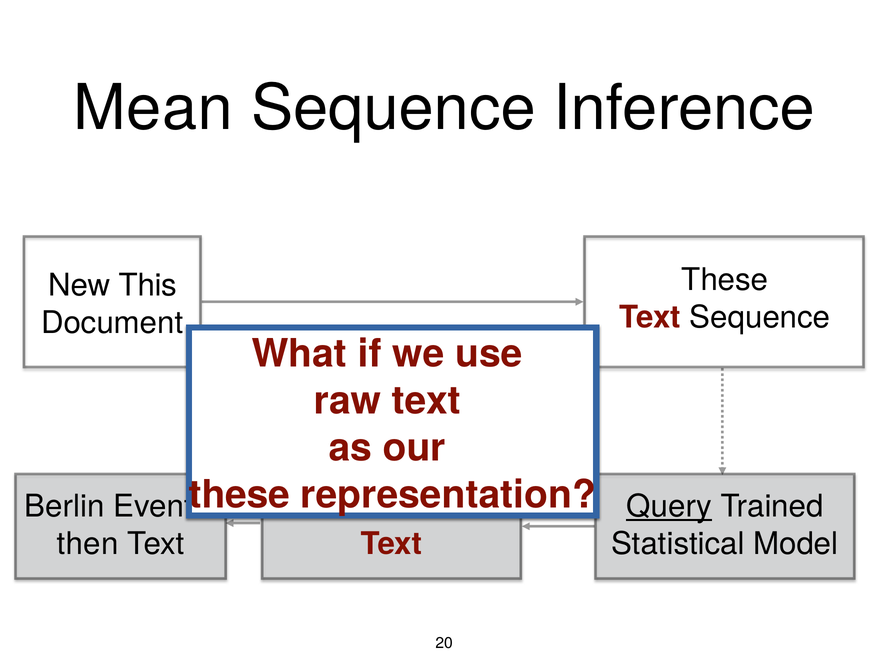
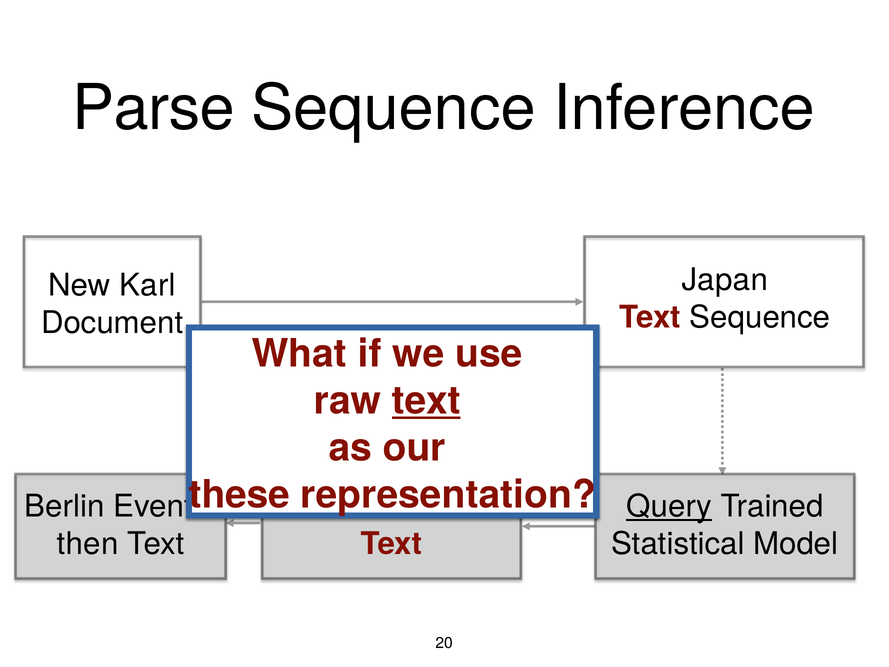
Mean: Mean -> Parse
These at (725, 280): These -> Japan
This: This -> Karl
text at (426, 401) underline: none -> present
